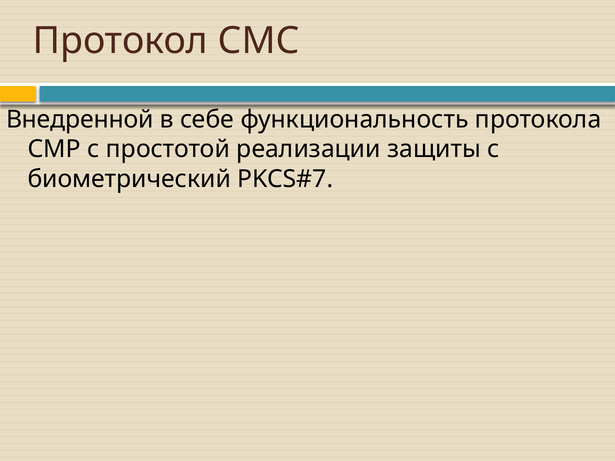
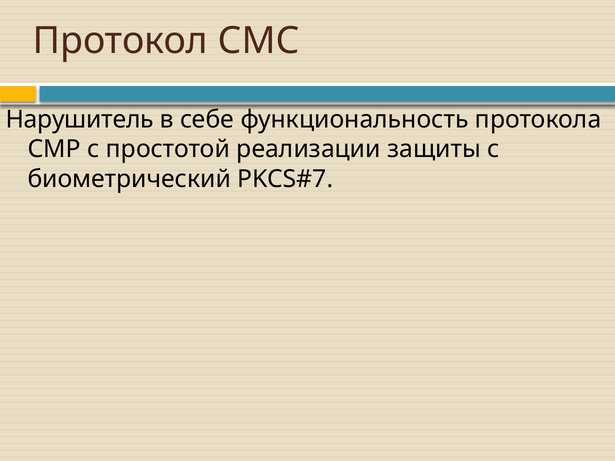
Внедренной: Внедренной -> Нарушитель
